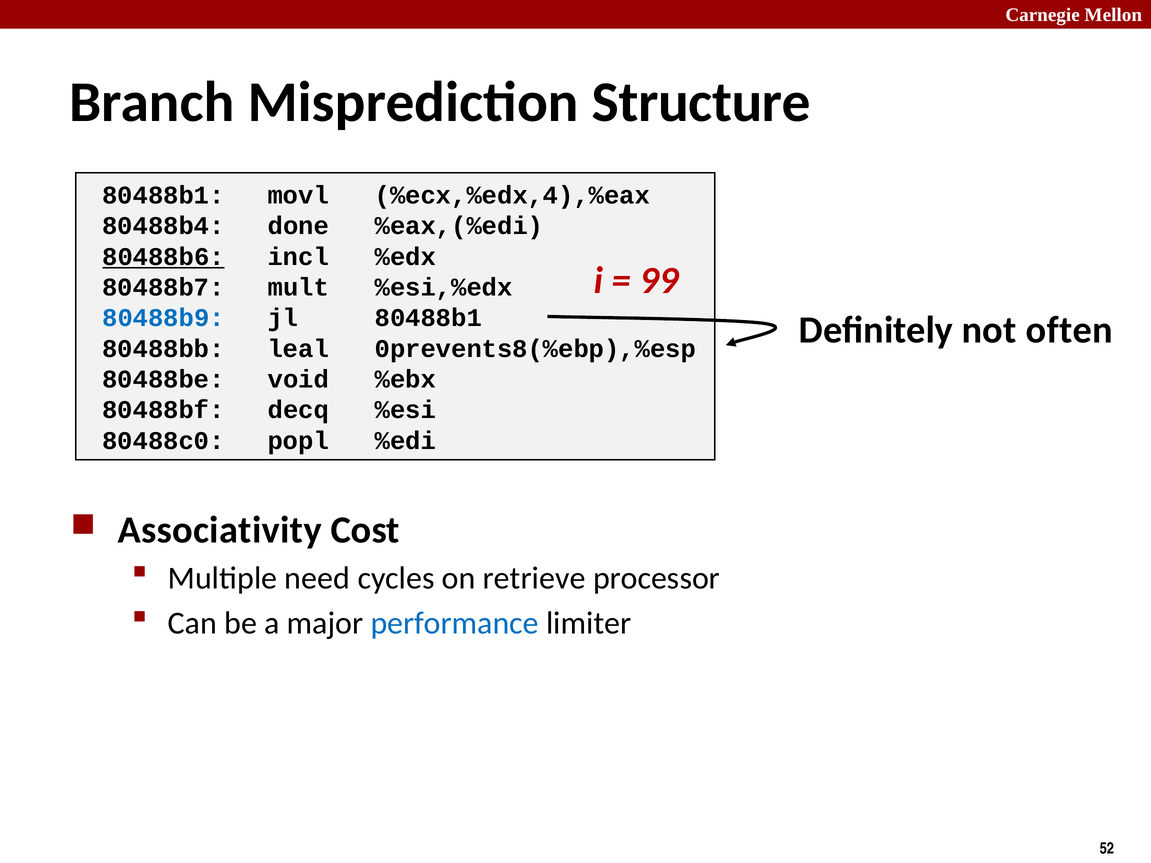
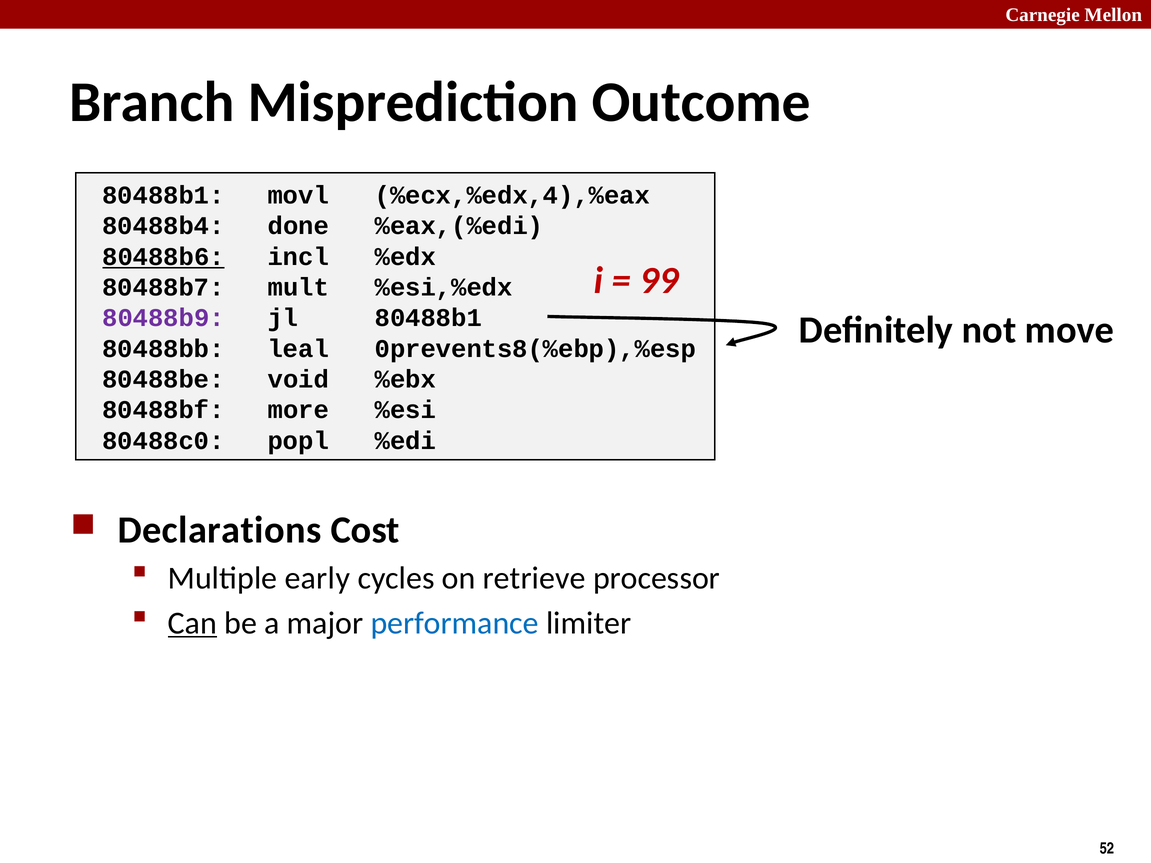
Structure: Structure -> Outcome
80488b9 colour: blue -> purple
often: often -> move
decq: decq -> more
Associativity: Associativity -> Declarations
need: need -> early
Can underline: none -> present
